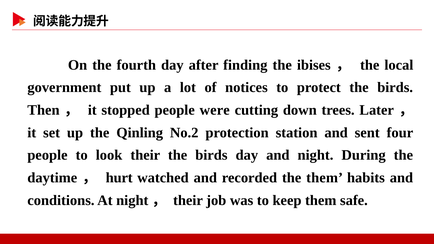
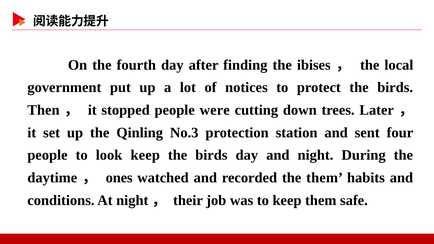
No.2: No.2 -> No.3
look their: their -> keep
hurt: hurt -> ones
